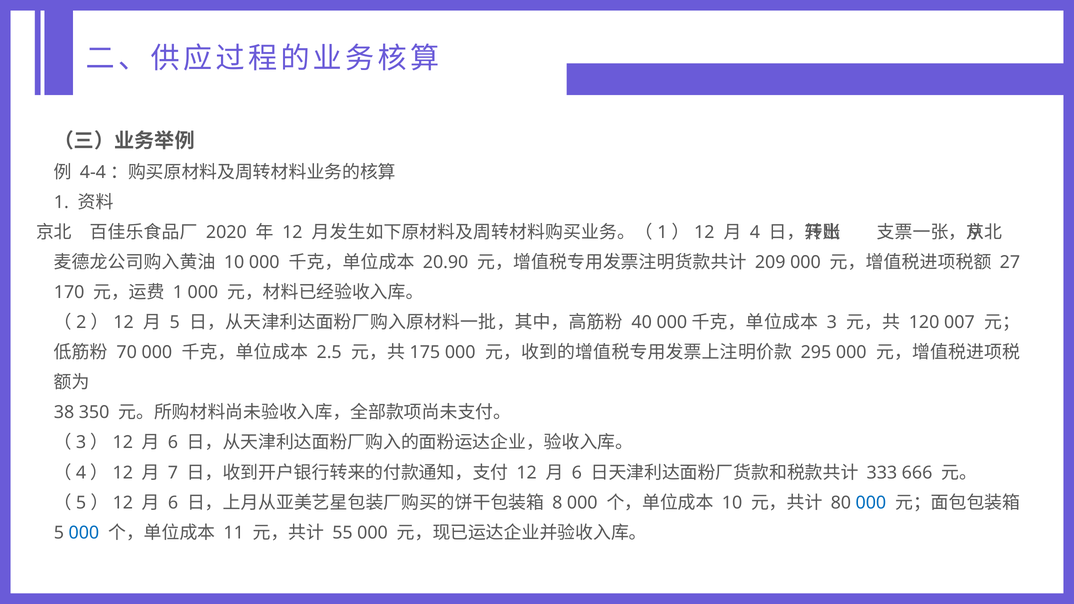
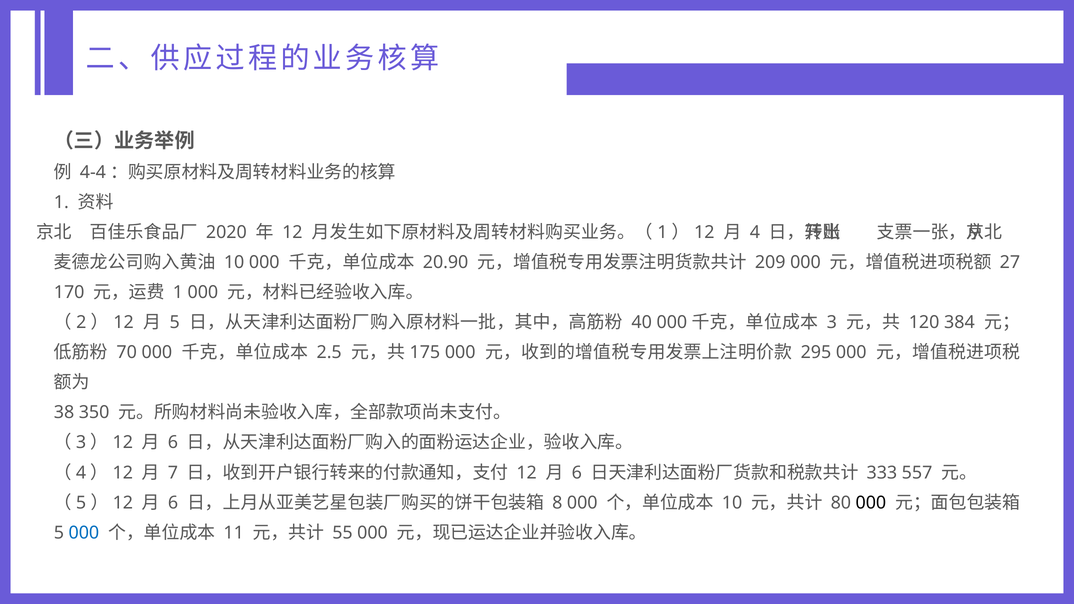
007: 007 -> 384
666: 666 -> 557
000 at (871, 503) colour: blue -> black
